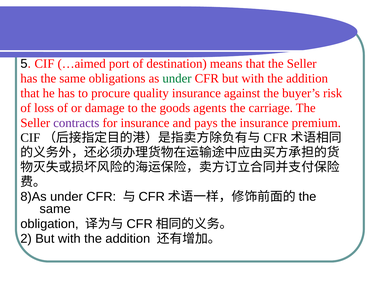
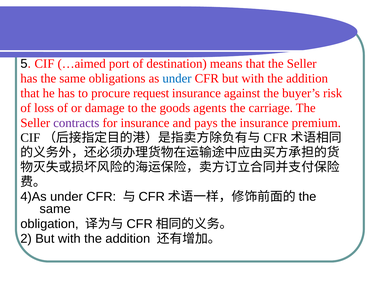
under at (177, 78) colour: green -> blue
quality: quality -> request
8)As: 8)As -> 4)As
